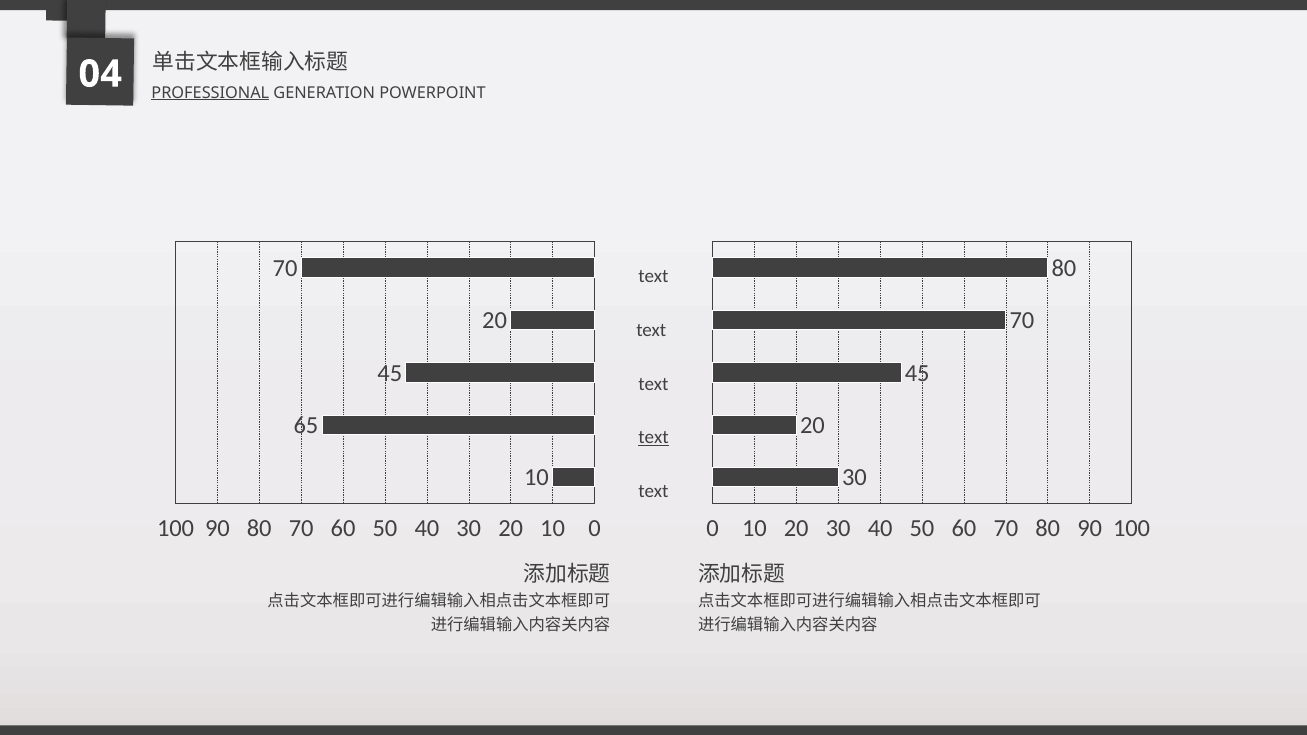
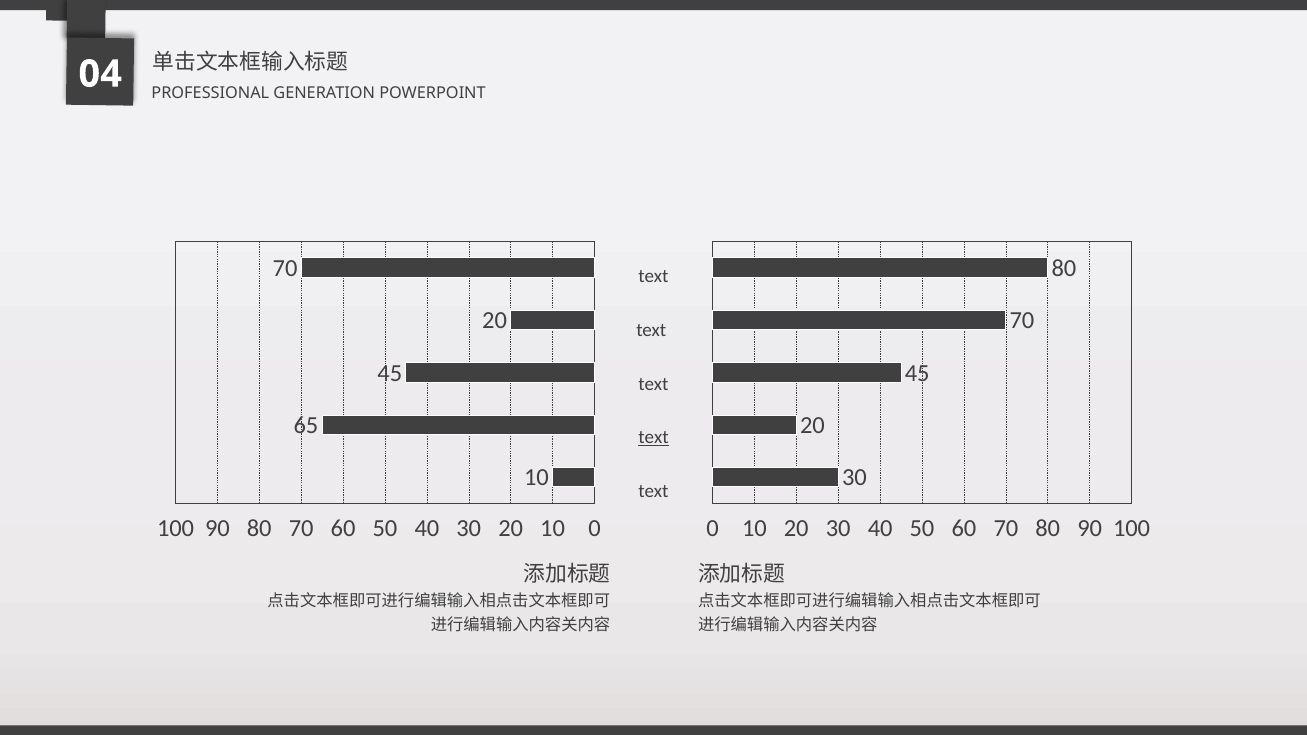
PROFESSIONAL underline: present -> none
